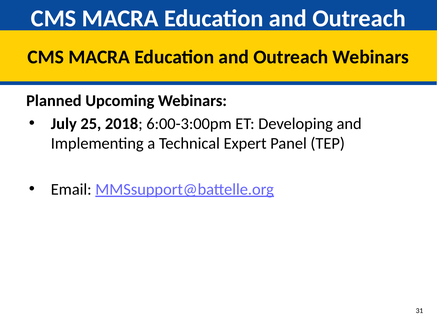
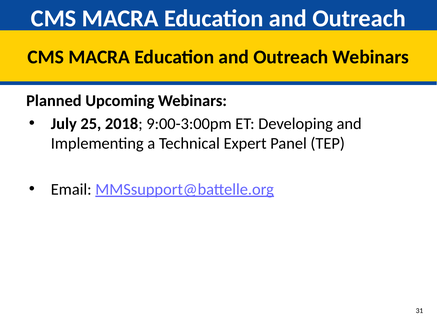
6:00-3:00pm: 6:00-3:00pm -> 9:00-3:00pm
